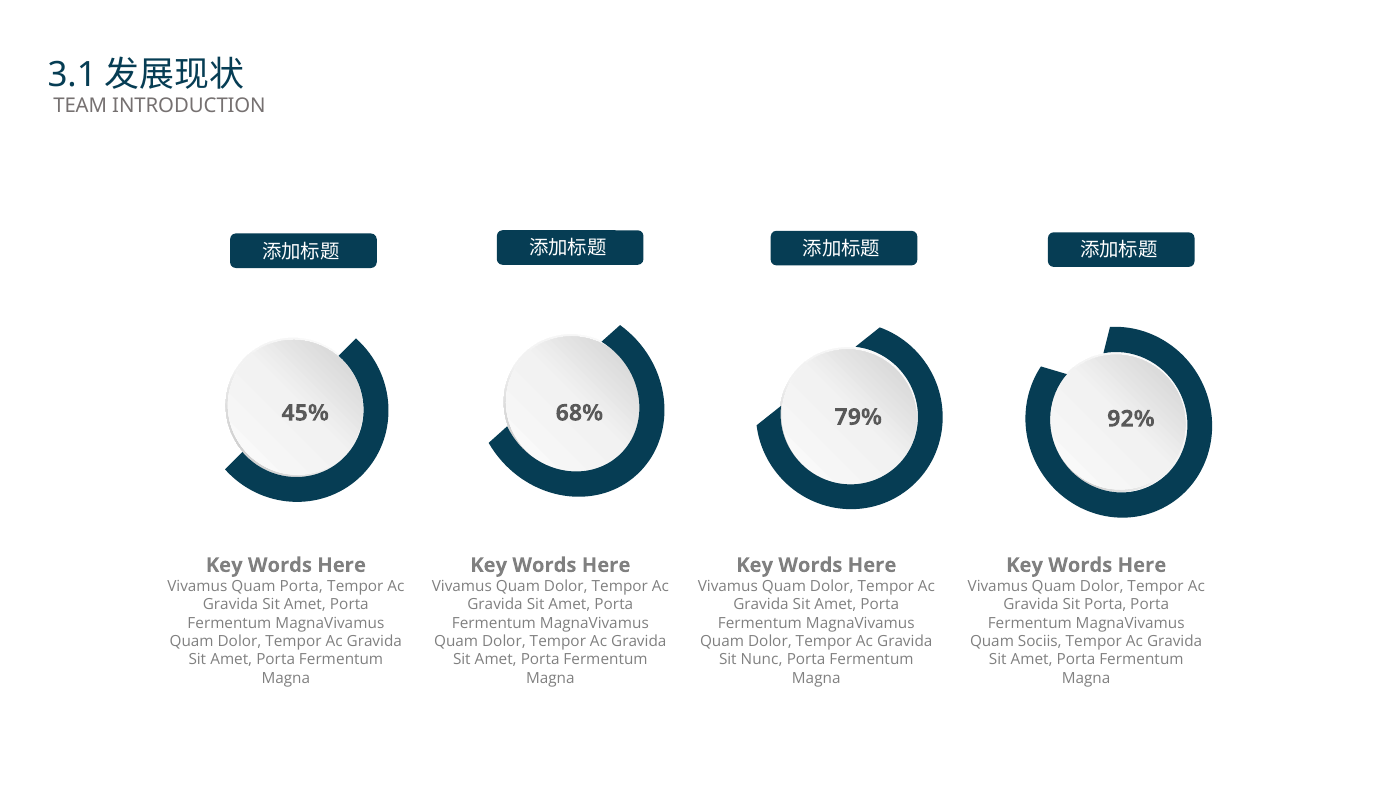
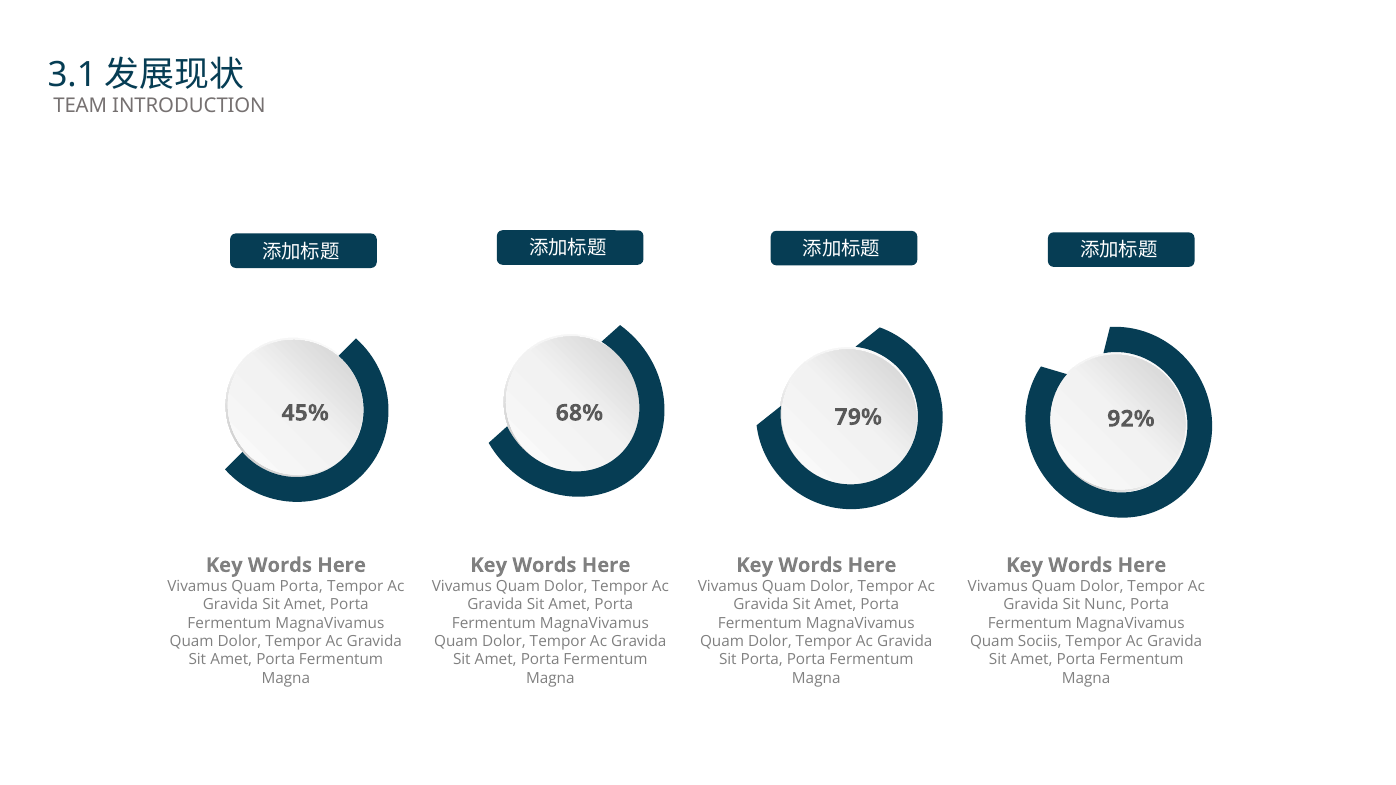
Sit Porta: Porta -> Nunc
Sit Nunc: Nunc -> Porta
